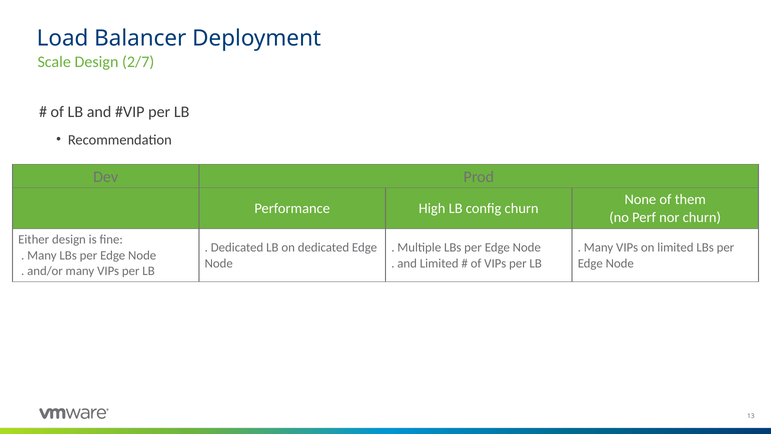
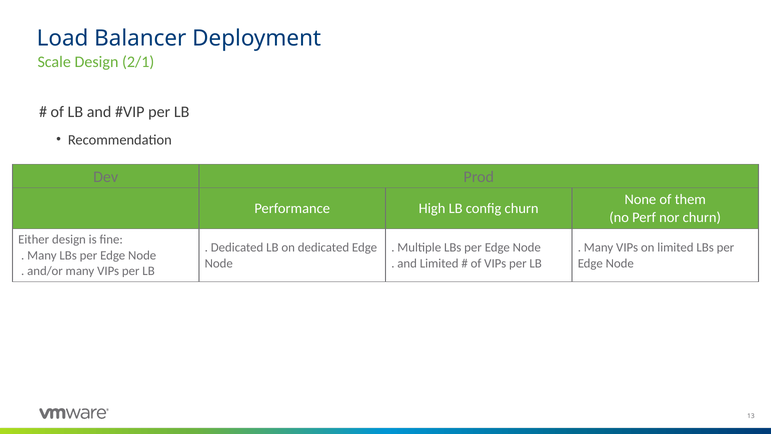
2/7: 2/7 -> 2/1
